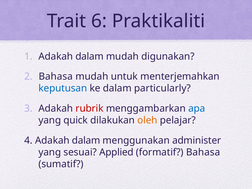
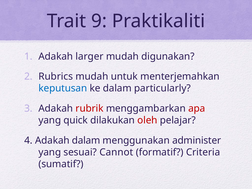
6: 6 -> 9
dalam at (90, 56): dalam -> larger
Bahasa at (56, 77): Bahasa -> Rubrics
apa colour: blue -> red
oleh colour: orange -> red
Applied: Applied -> Cannot
formatif Bahasa: Bahasa -> Criteria
